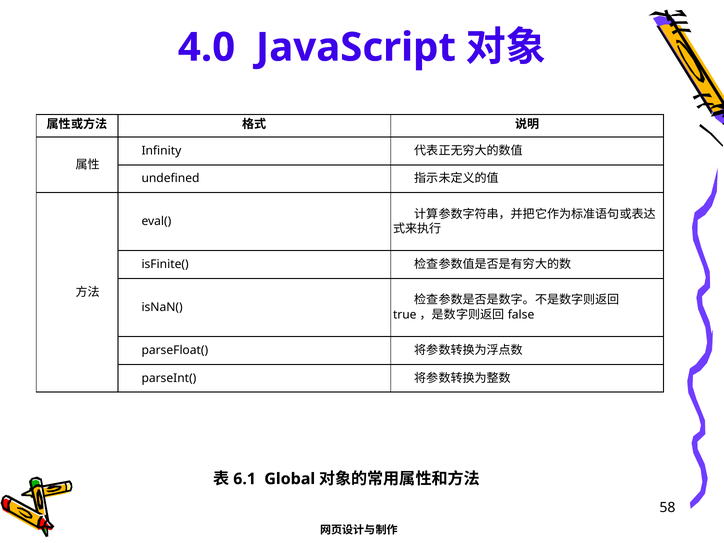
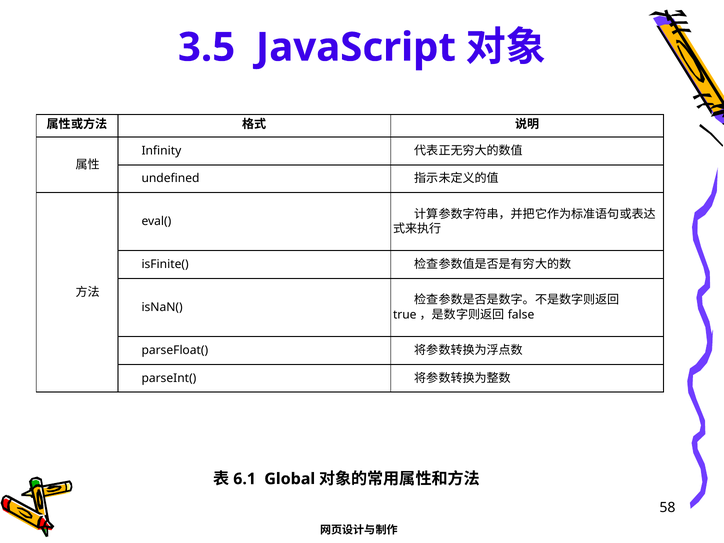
4.0: 4.0 -> 3.5
